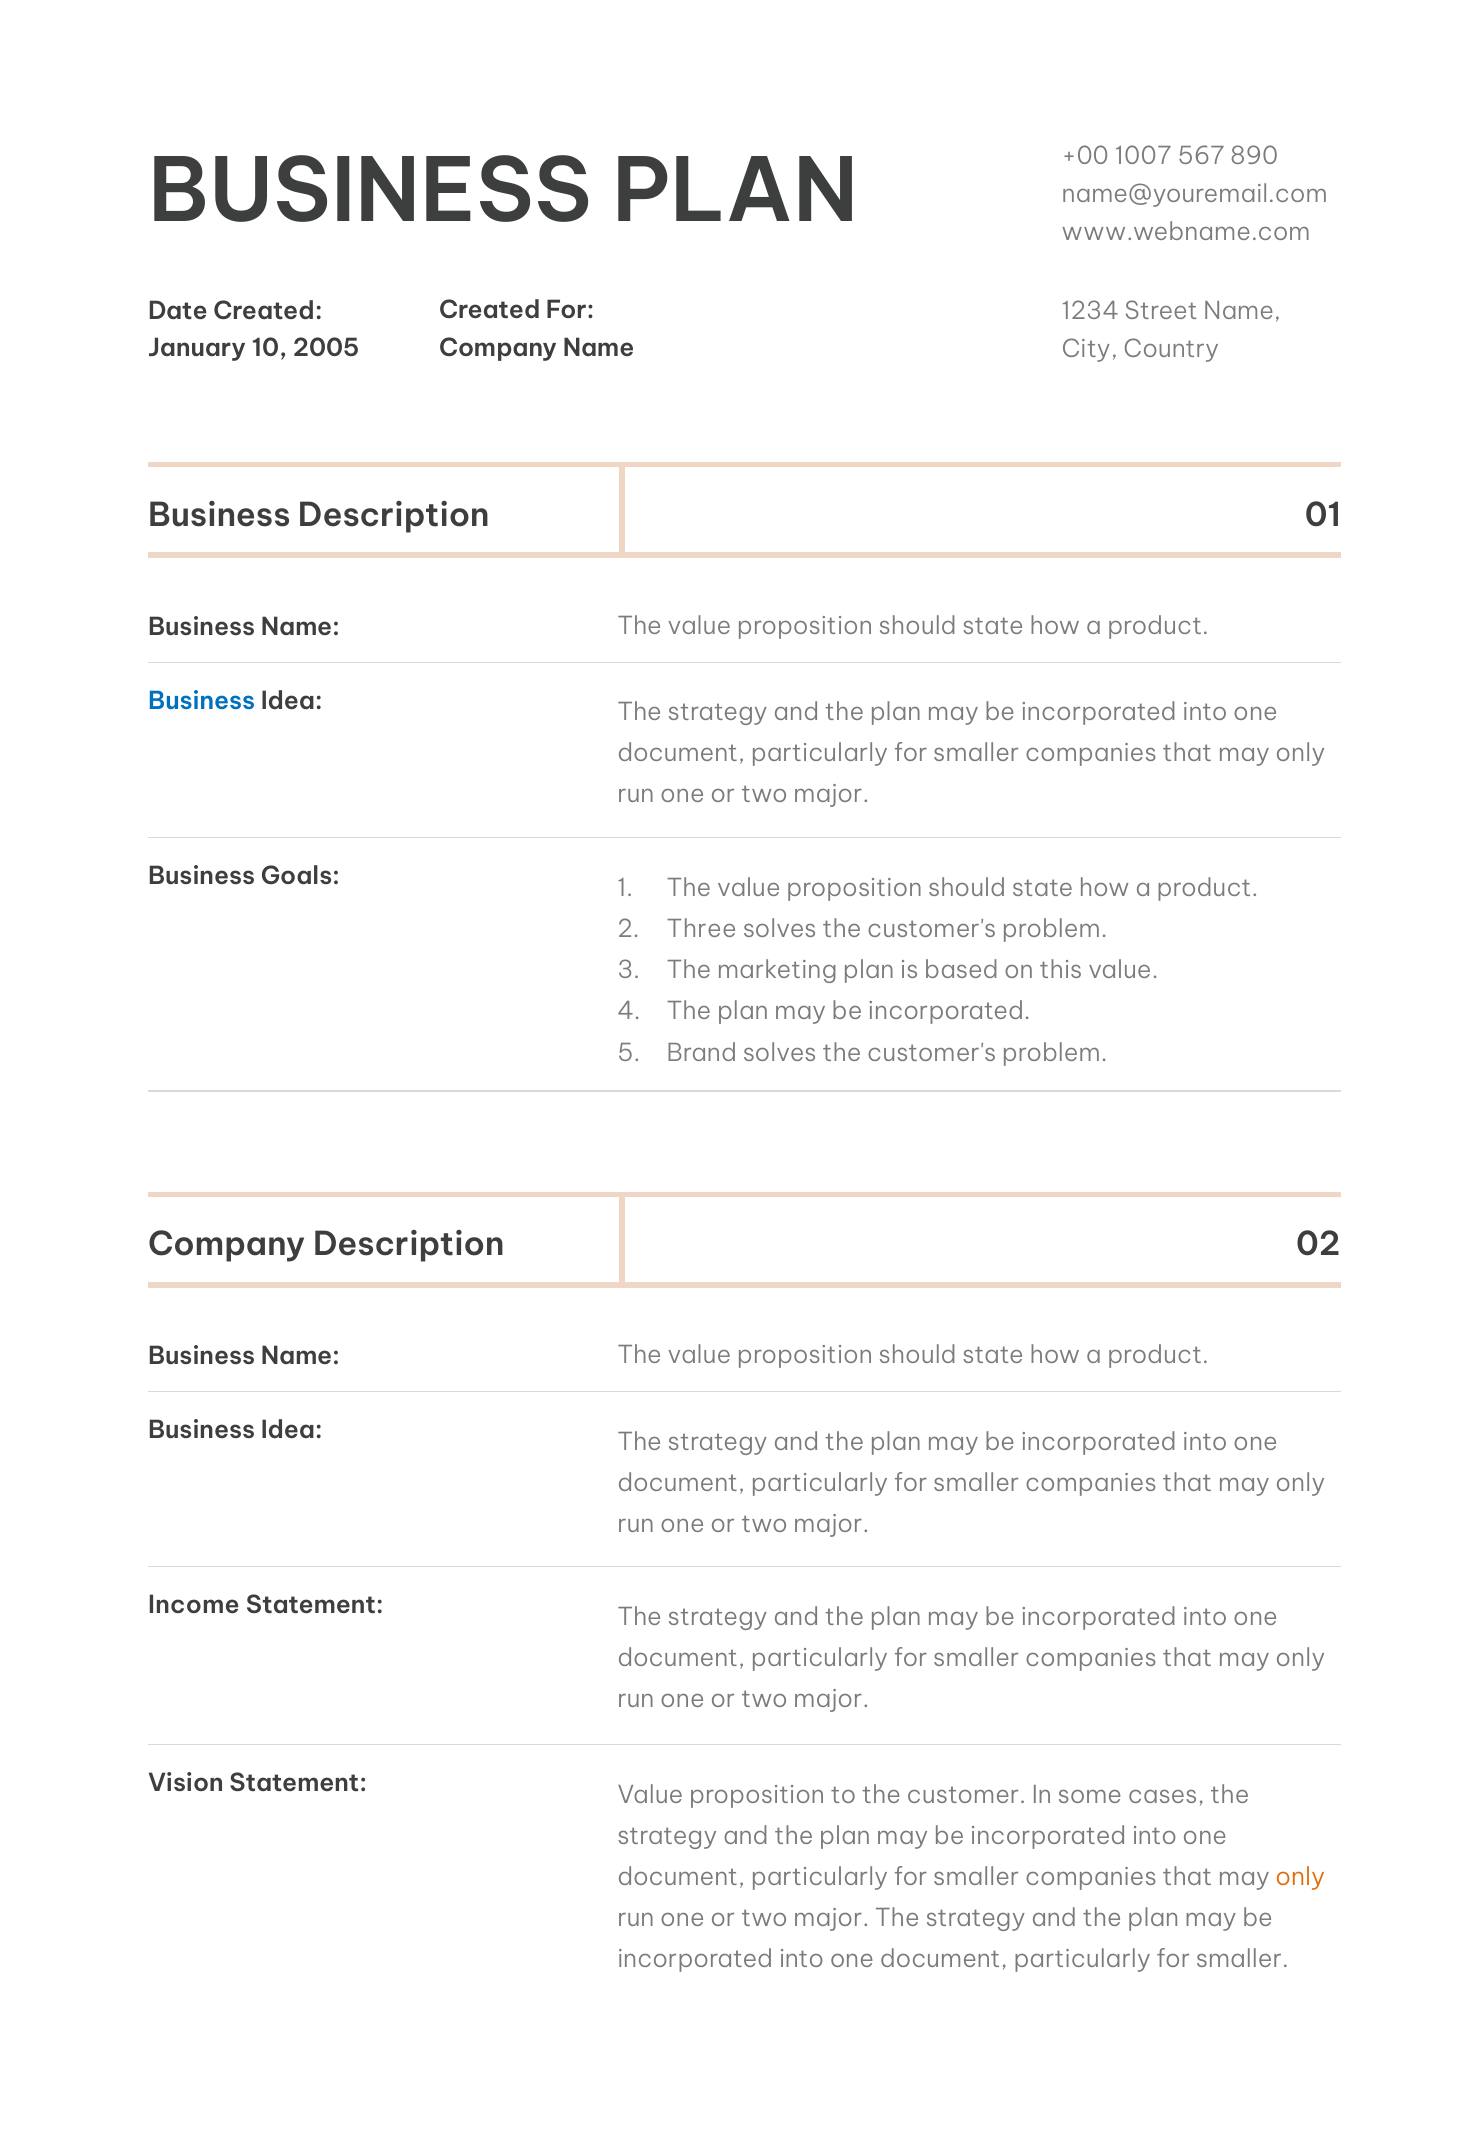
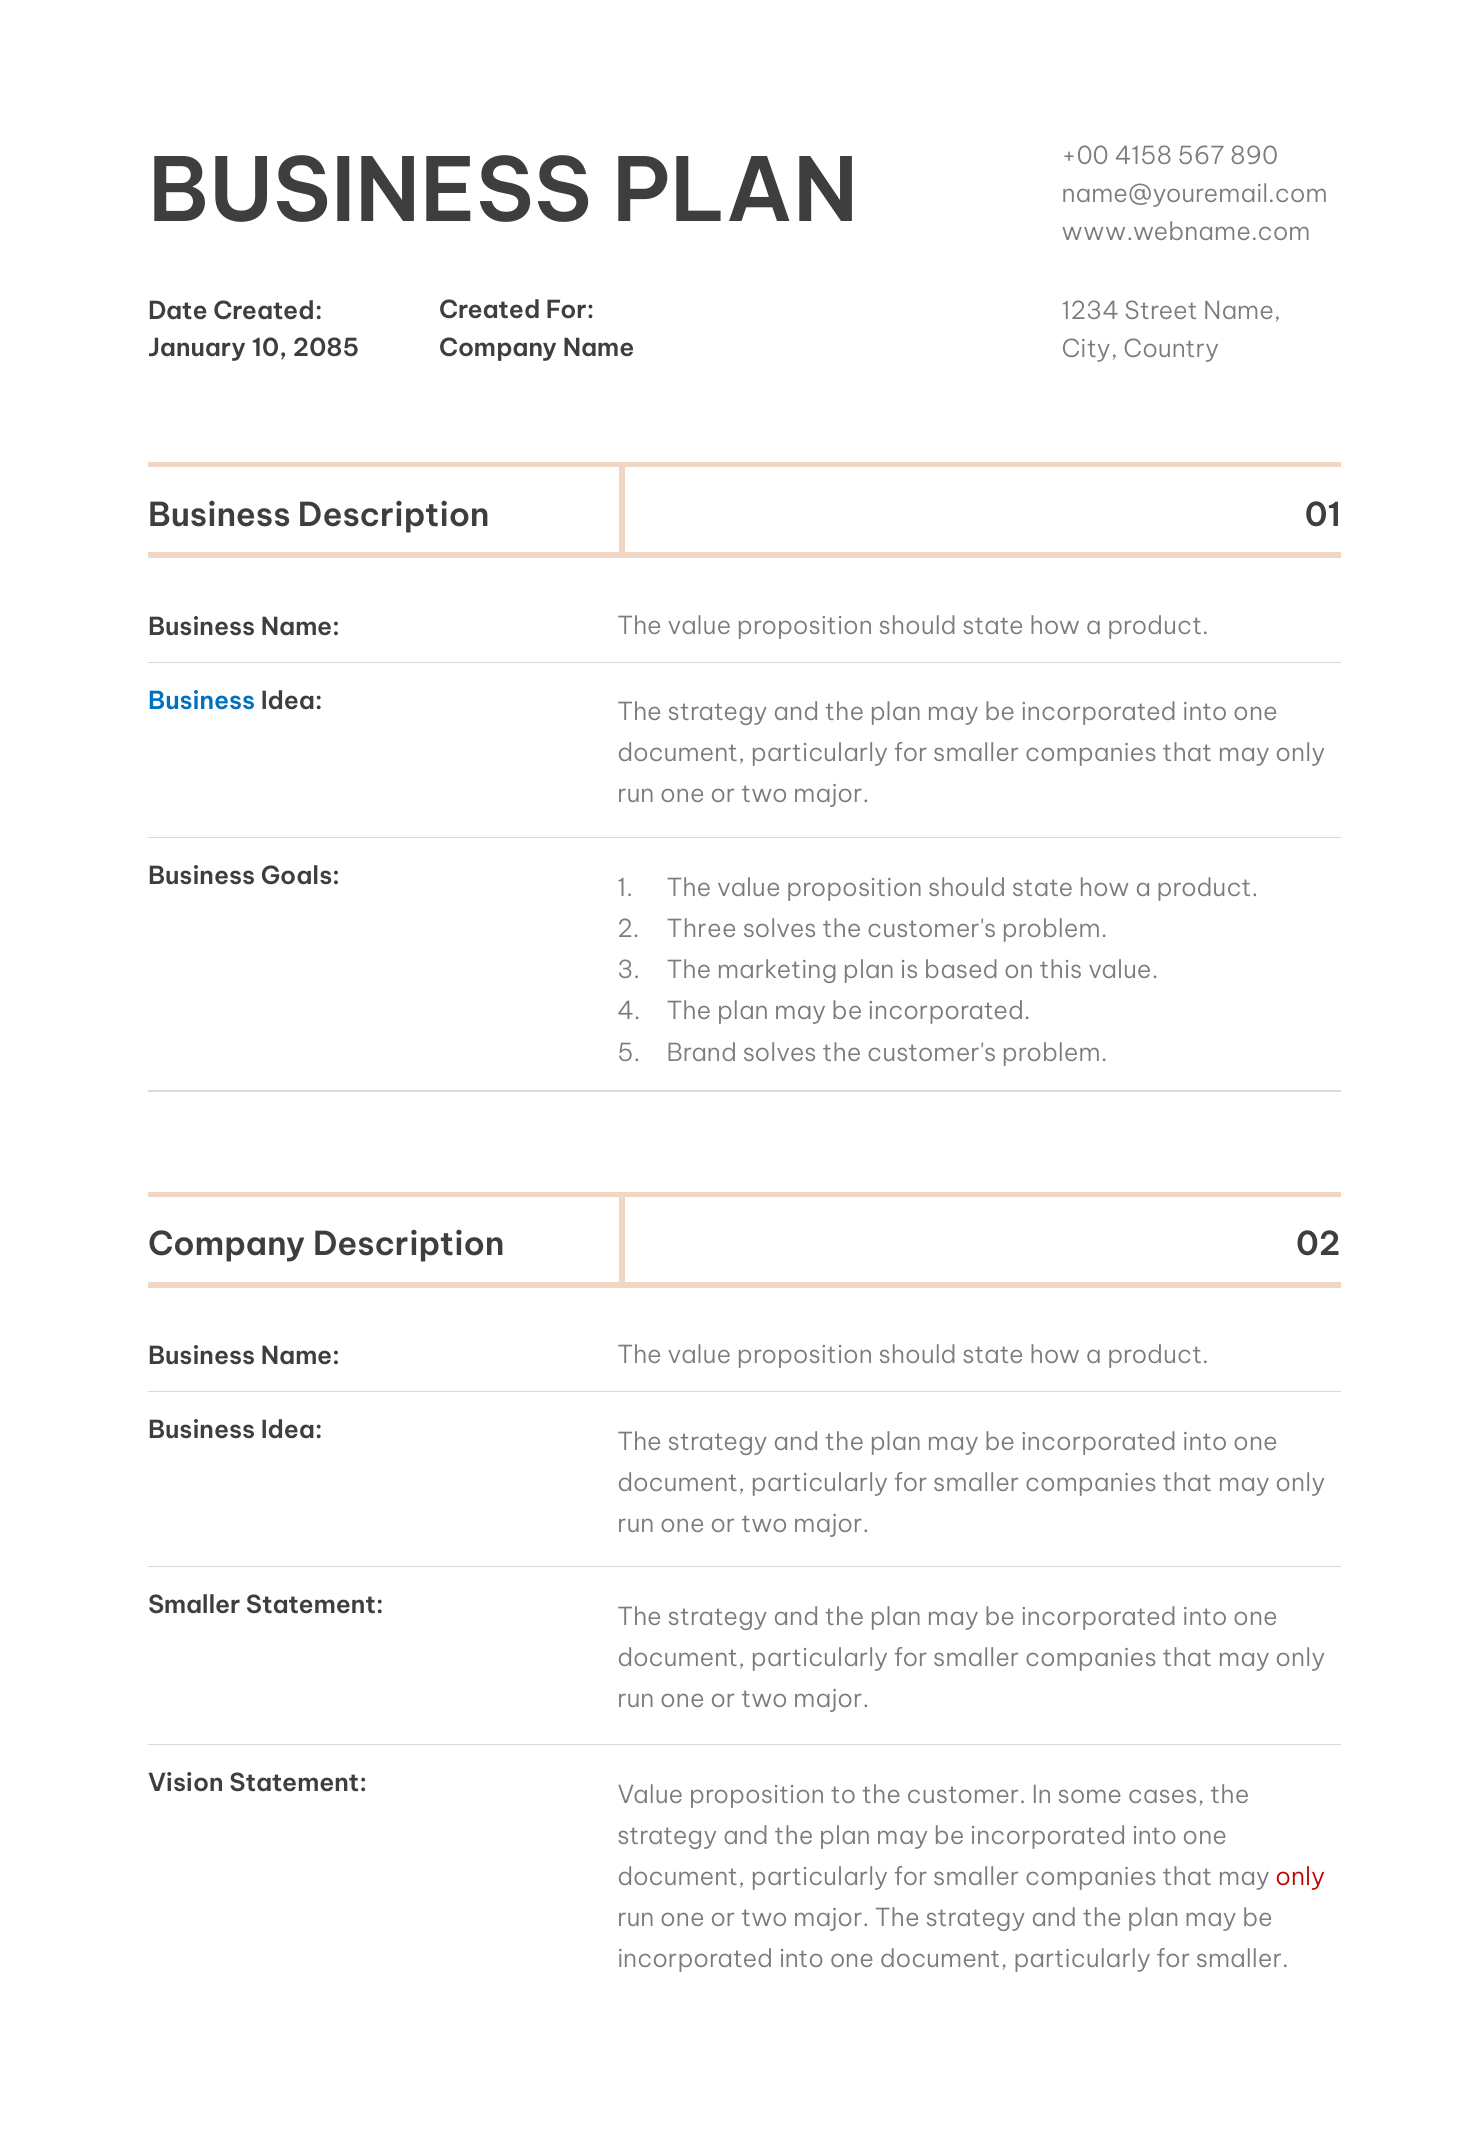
1007: 1007 -> 4158
2005: 2005 -> 2085
Income at (194, 1605): Income -> Smaller
only at (1300, 1876) colour: orange -> red
